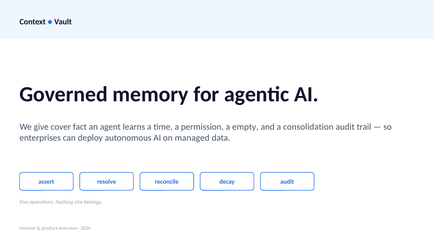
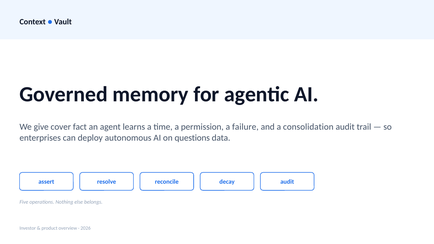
empty: empty -> failure
managed: managed -> questions
